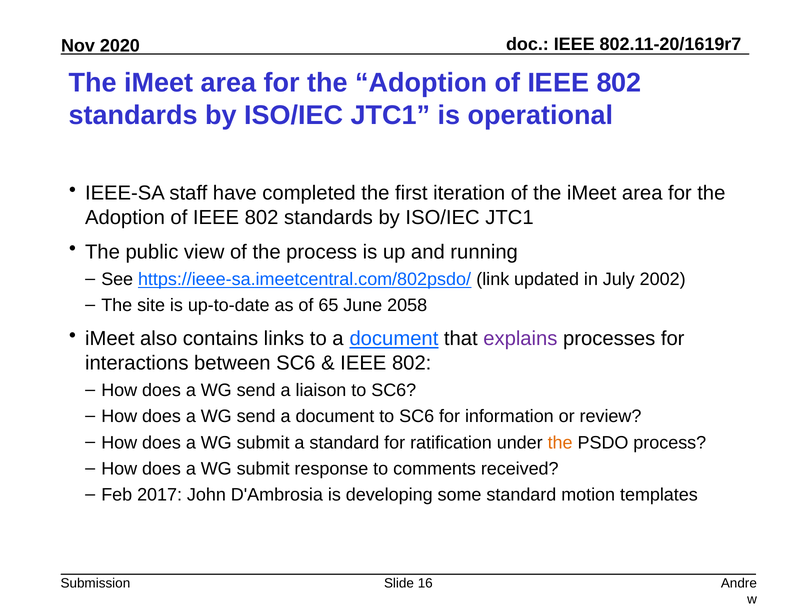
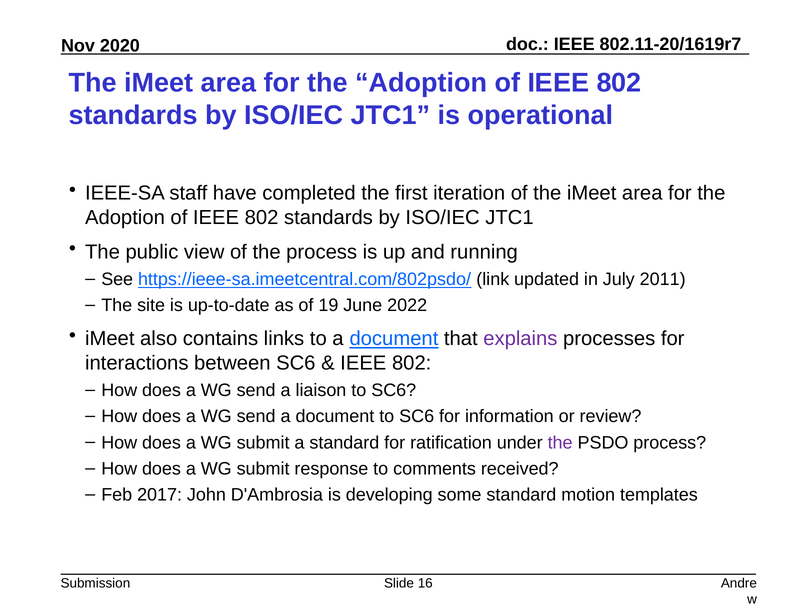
2002: 2002 -> 2011
65: 65 -> 19
2058: 2058 -> 2022
the at (560, 442) colour: orange -> purple
